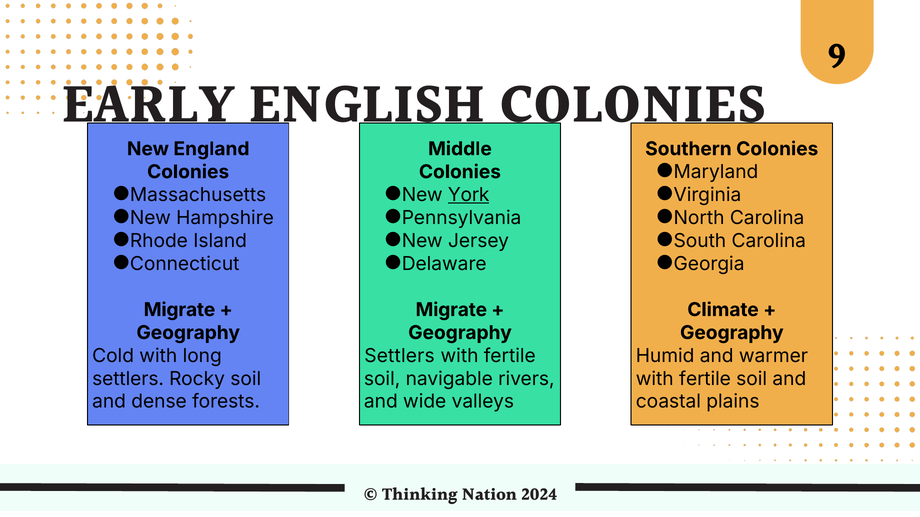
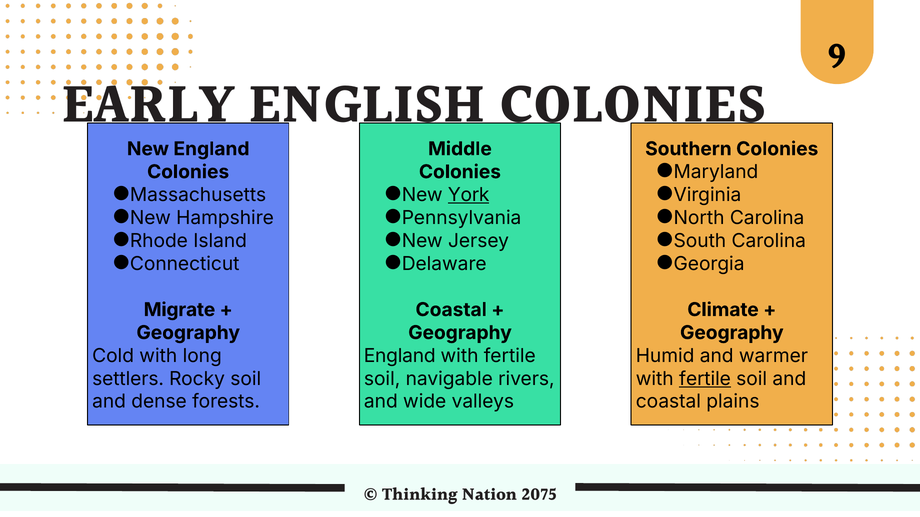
Migrate at (451, 310): Migrate -> Coastal
Settlers at (399, 356): Settlers -> England
fertile at (705, 379) underline: none -> present
2024: 2024 -> 2075
